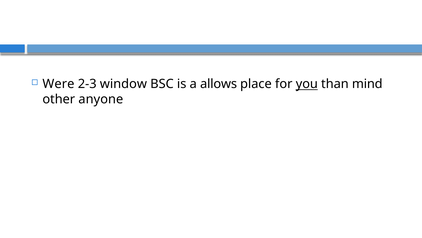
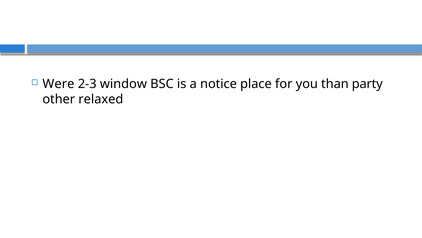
allows: allows -> notice
you underline: present -> none
mind: mind -> party
anyone: anyone -> relaxed
